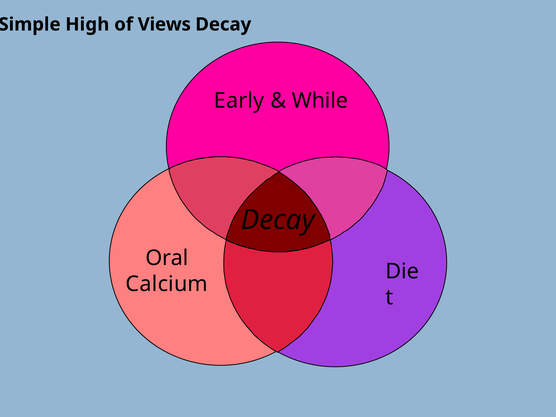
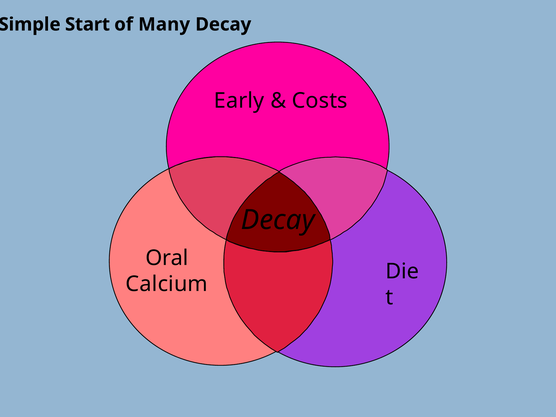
High: High -> Start
Views: Views -> Many
While: While -> Costs
